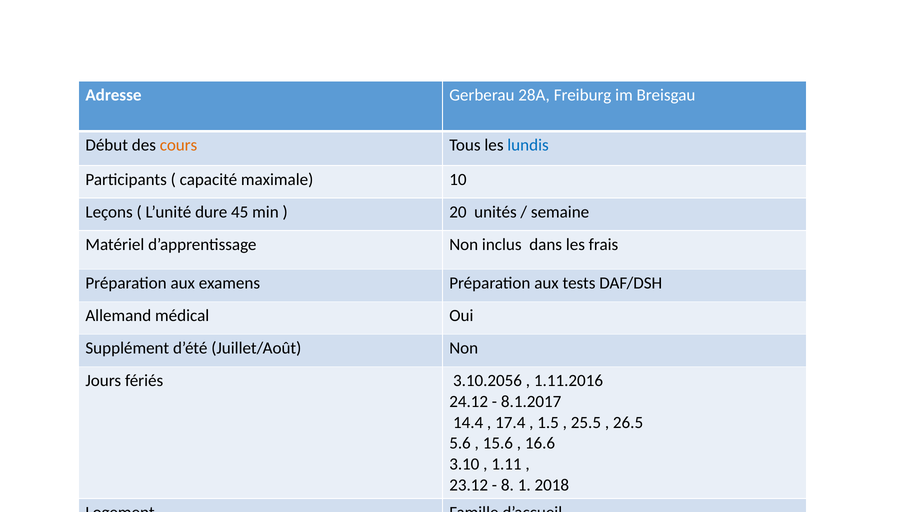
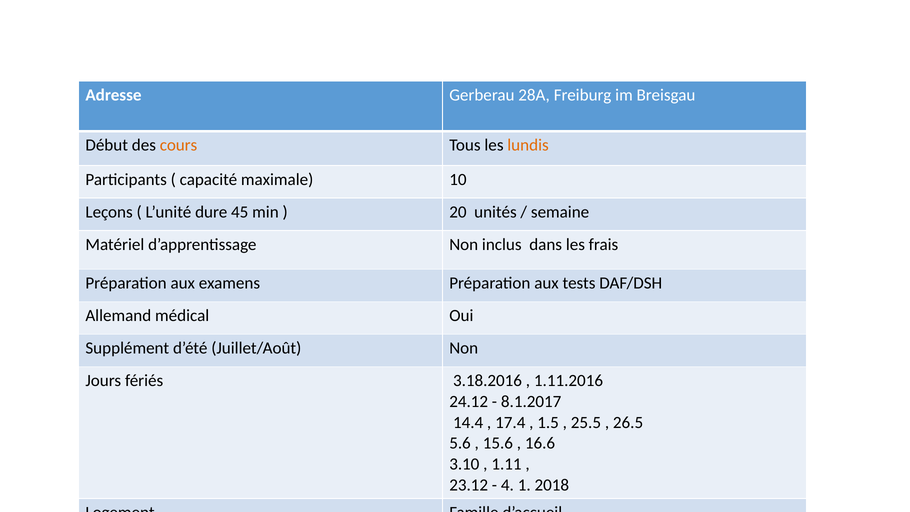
lundis colour: blue -> orange
3.10.2056: 3.10.2056 -> 3.18.2016
8: 8 -> 4
